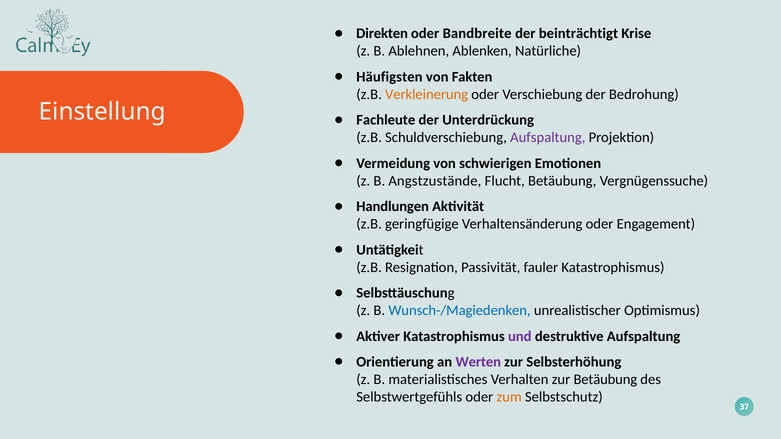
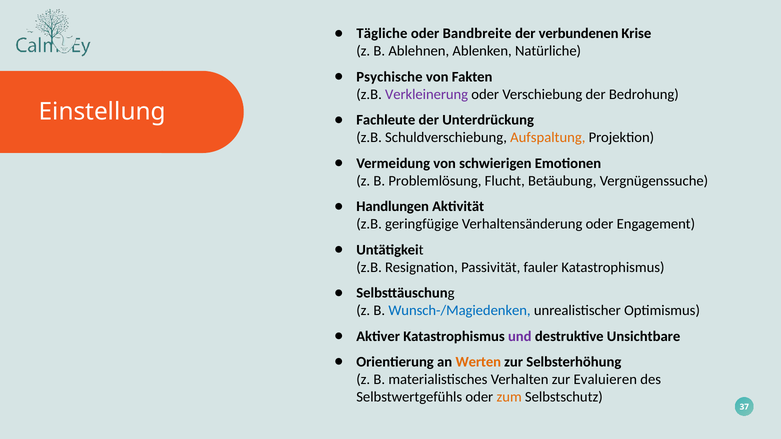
Direkten: Direkten -> Tägliche
beinträchtigt: beinträchtigt -> verbundenen
Häufigsten: Häufigsten -> Psychische
Verkleinerung colour: orange -> purple
Aufspaltung at (548, 138) colour: purple -> orange
Angstzustände: Angstzustände -> Problemlösung
destruktive Aufspaltung: Aufspaltung -> Unsichtbare
Werten colour: purple -> orange
zur Betäubung: Betäubung -> Evaluieren
